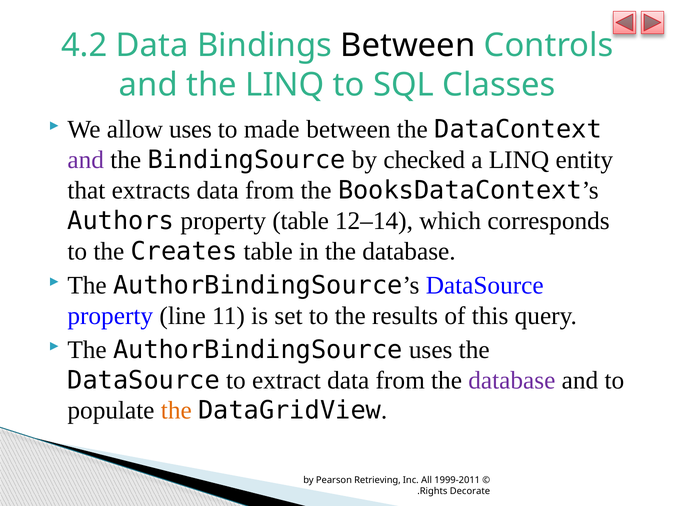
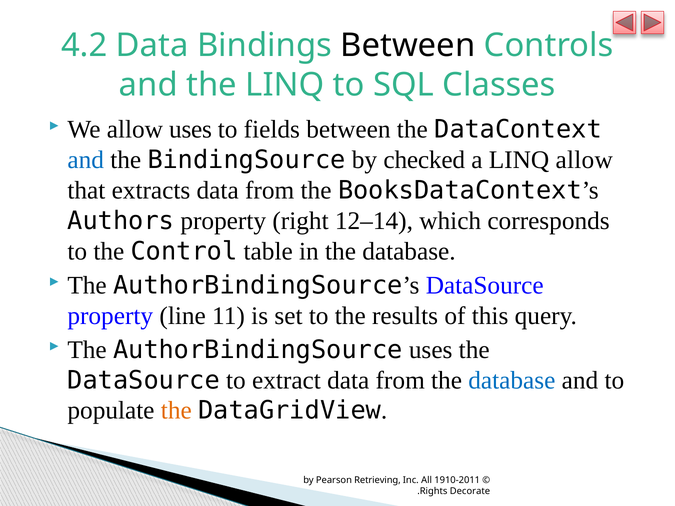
made: made -> fields
and at (86, 160) colour: purple -> blue
LINQ entity: entity -> allow
property table: table -> right
Creates: Creates -> Control
database at (512, 380) colour: purple -> blue
1999-2011: 1999-2011 -> 1910-2011
